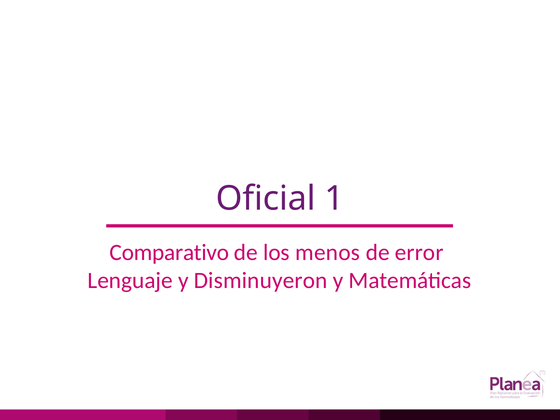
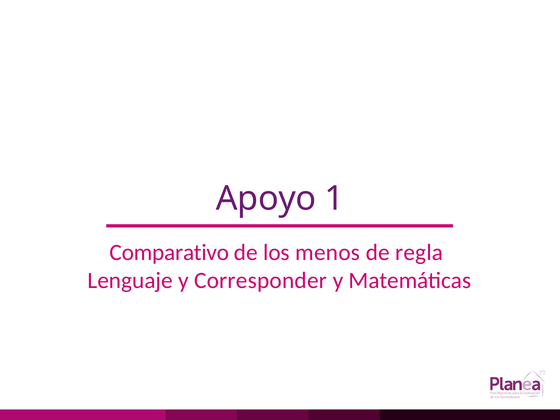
Oficial: Oficial -> Apoyo
error: error -> regla
Disminuyeron: Disminuyeron -> Corresponder
